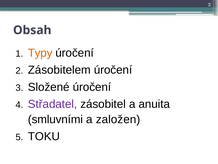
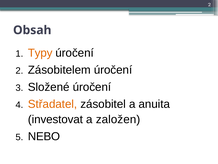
Střadatel colour: purple -> orange
smluvními: smluvními -> investovat
TOKU: TOKU -> NEBO
